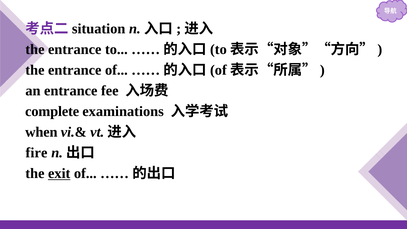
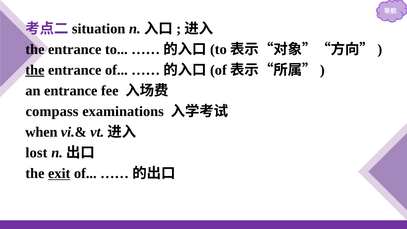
the at (35, 70) underline: none -> present
complete: complete -> compass
fire: fire -> lost
